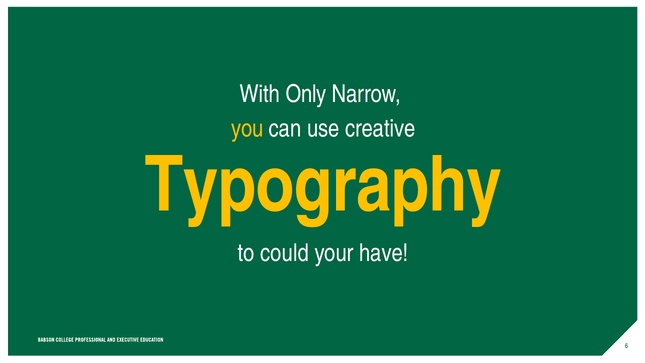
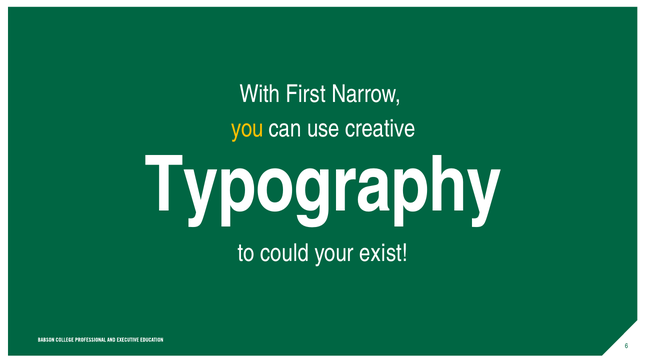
Only: Only -> First
Typography colour: yellow -> white
have: have -> exist
